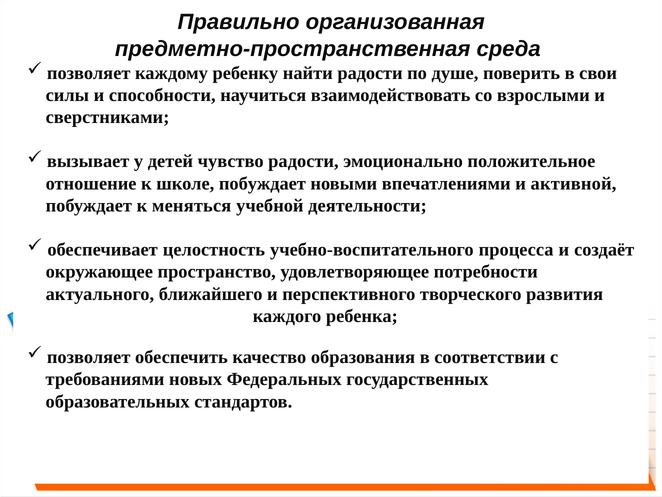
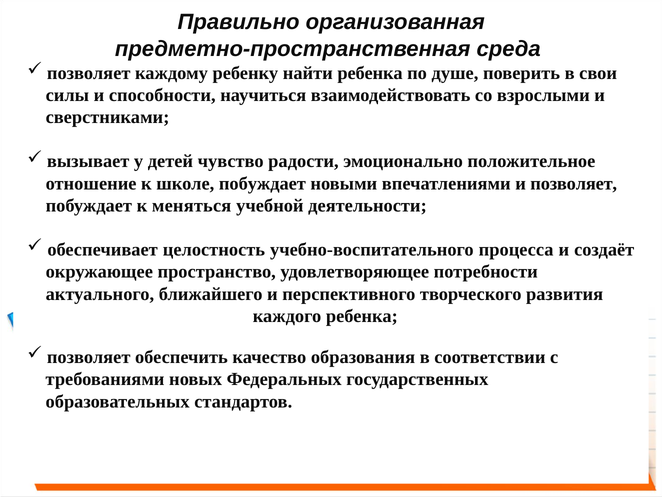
найти радости: радости -> ребенка
и активной: активной -> позволяет
